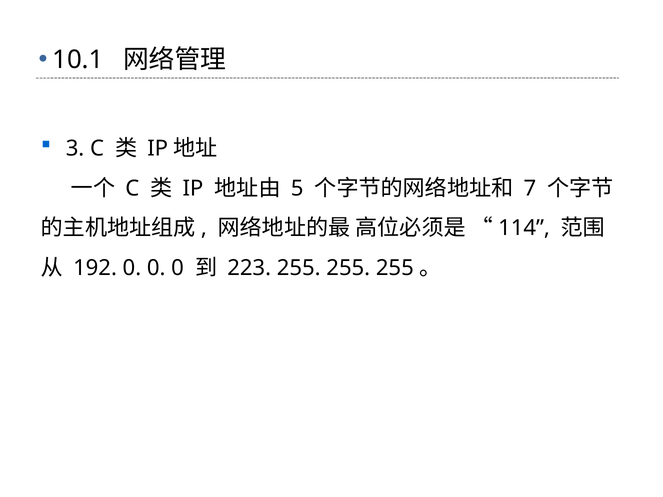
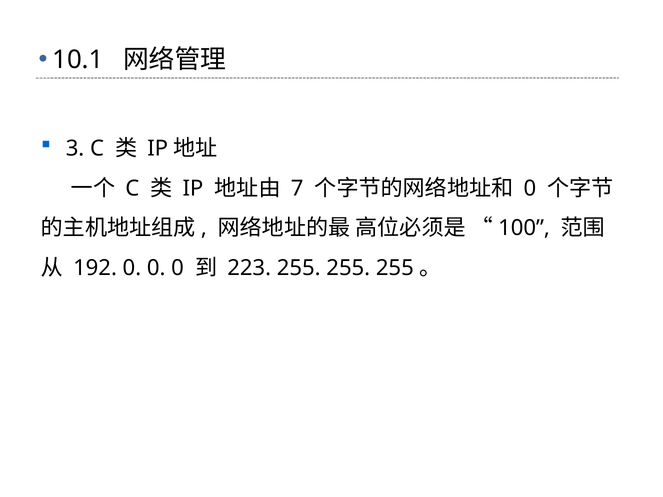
5: 5 -> 7
7 at (530, 188): 7 -> 0
114: 114 -> 100
